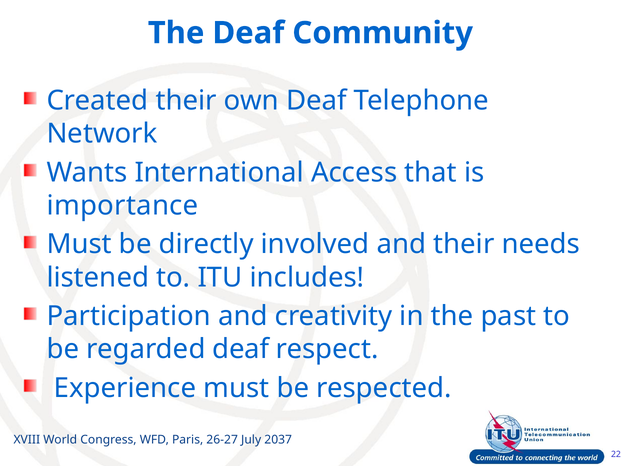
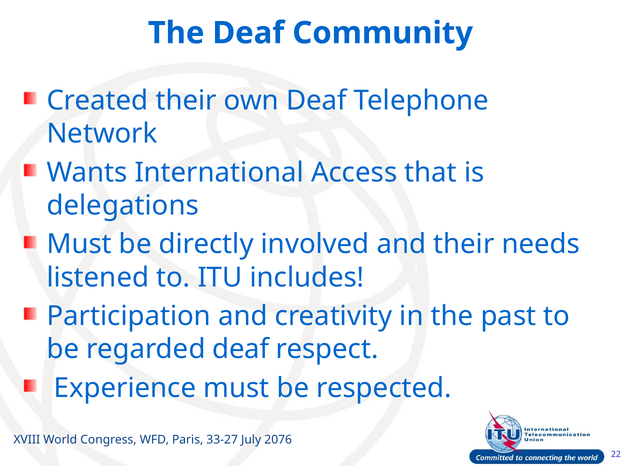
importance: importance -> delegations
26-27: 26-27 -> 33-27
2037: 2037 -> 2076
